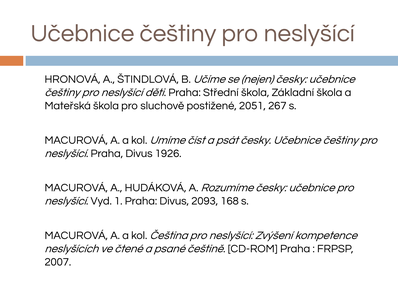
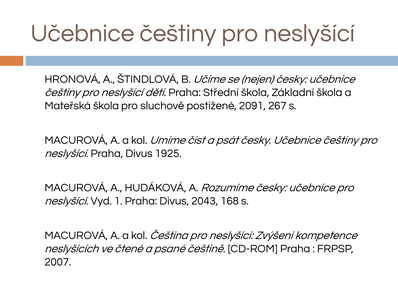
2051: 2051 -> 2091
1926: 1926 -> 1925
2093: 2093 -> 2043
